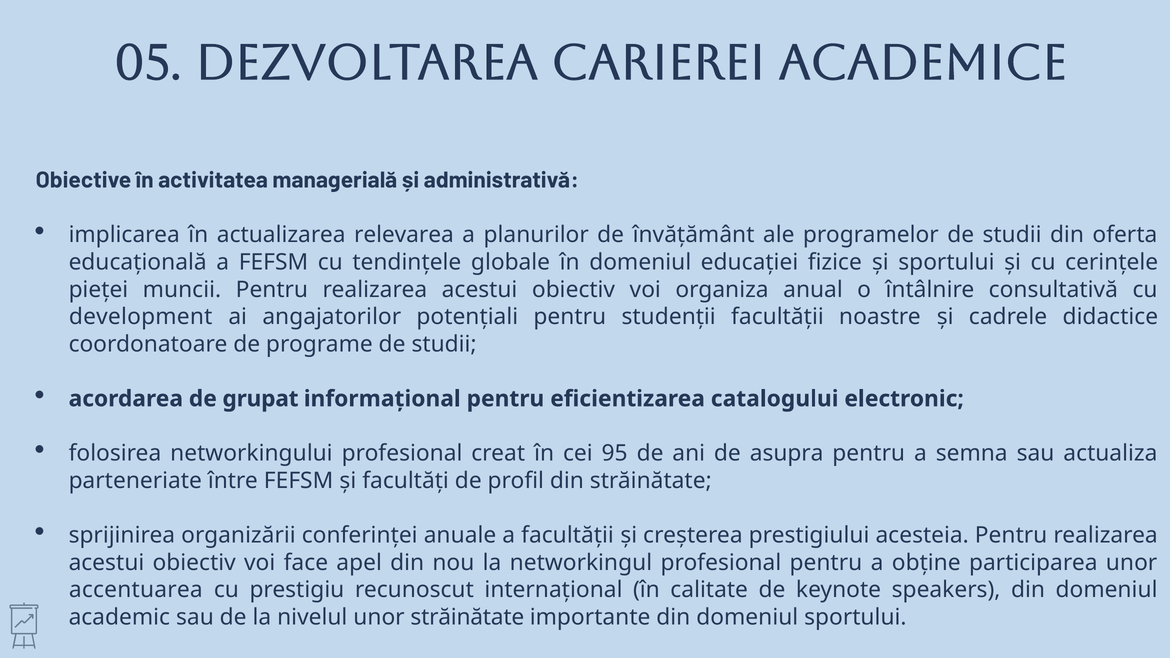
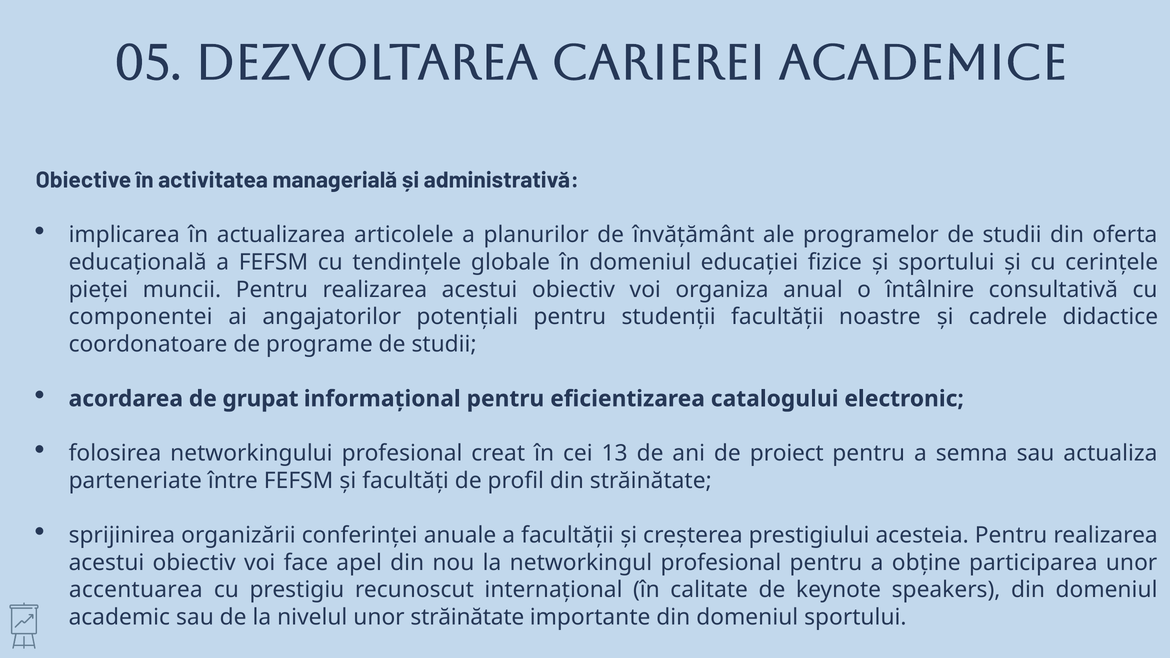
relevarea: relevarea -> articolele
development: development -> componentei
95: 95 -> 13
asupra: asupra -> proiect
